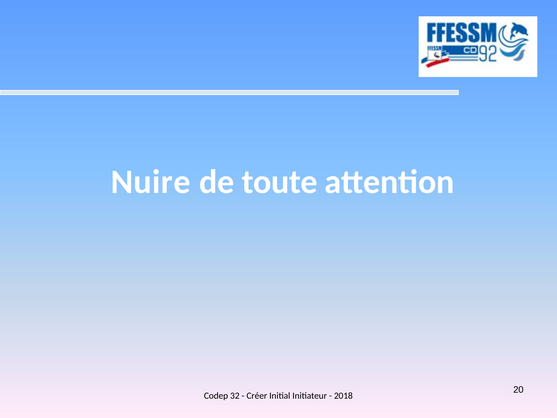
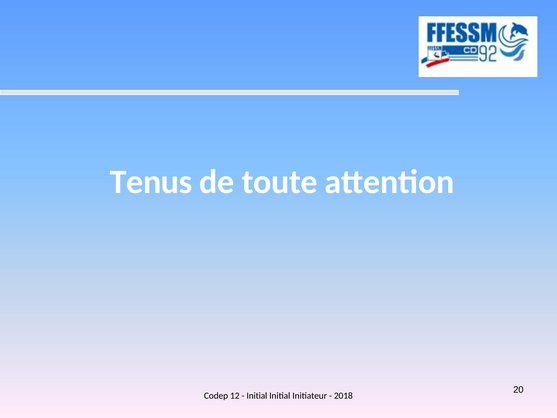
Nuire: Nuire -> Tenus
32: 32 -> 12
Créer at (257, 396): Créer -> Initial
